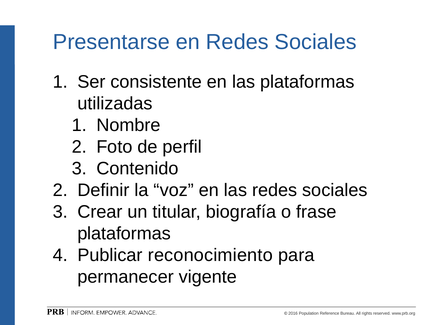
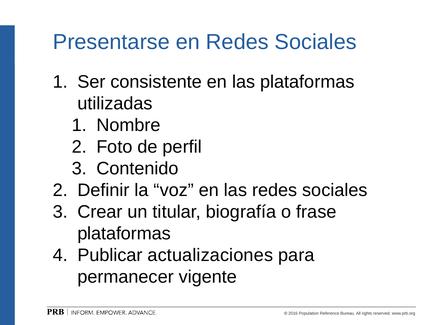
reconocimiento: reconocimiento -> actualizaciones
